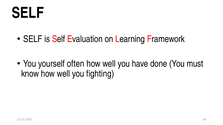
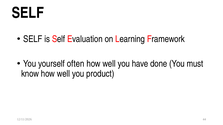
fighting: fighting -> product
